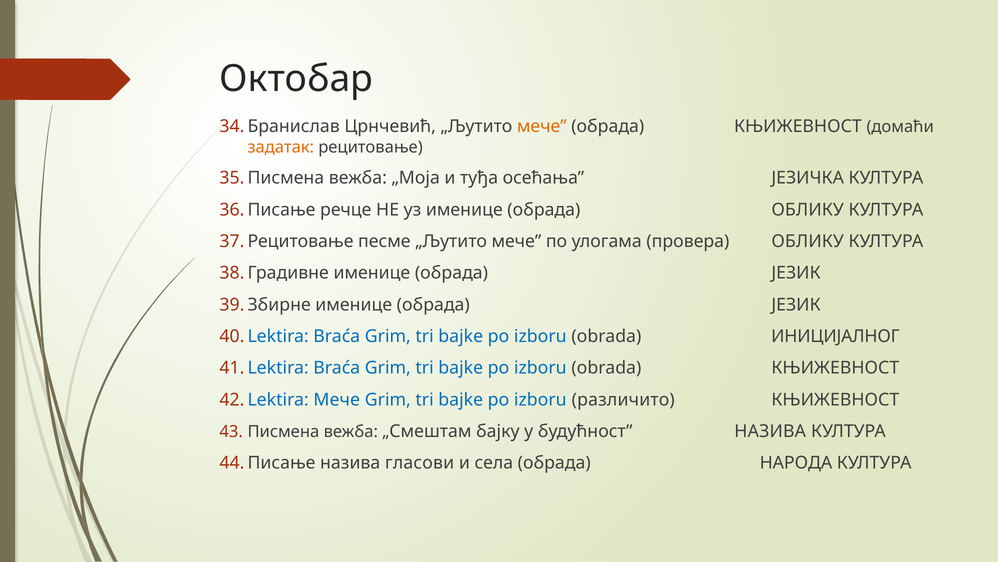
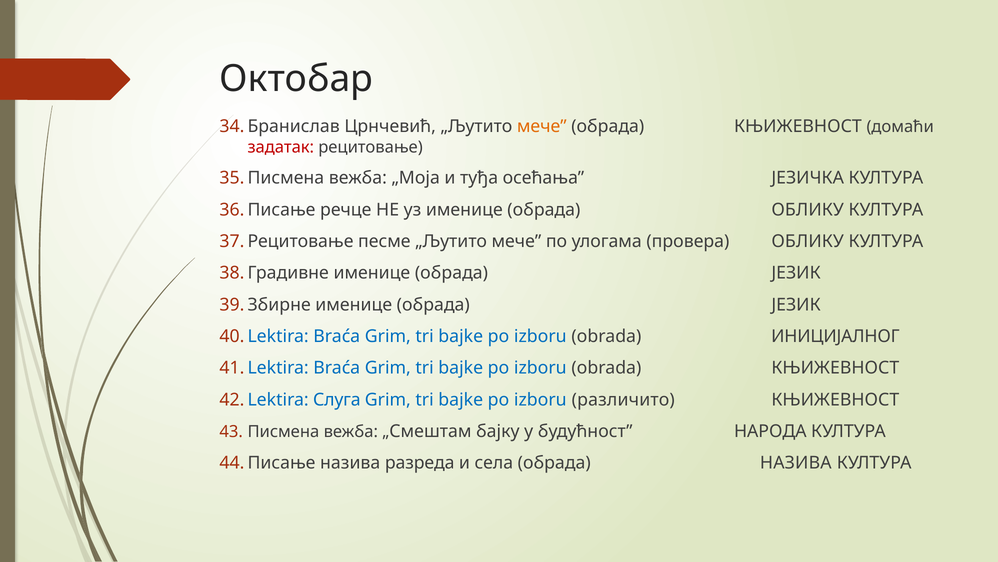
задатак colour: orange -> red
Мече at (337, 399): Мече -> Слуга
будућност НАЗИВА: НАЗИВА -> НАРОДА
гласови: гласови -> разреда
обрада НАРОДА: НАРОДА -> НАЗИВА
